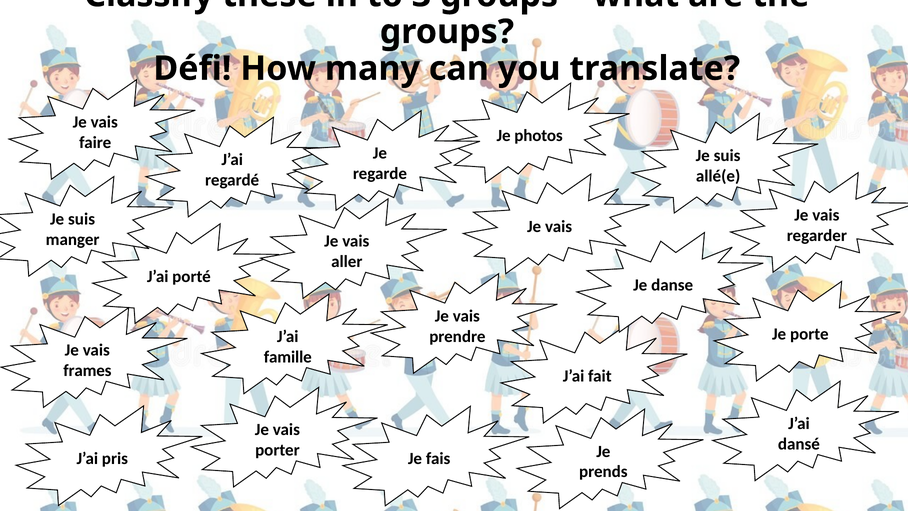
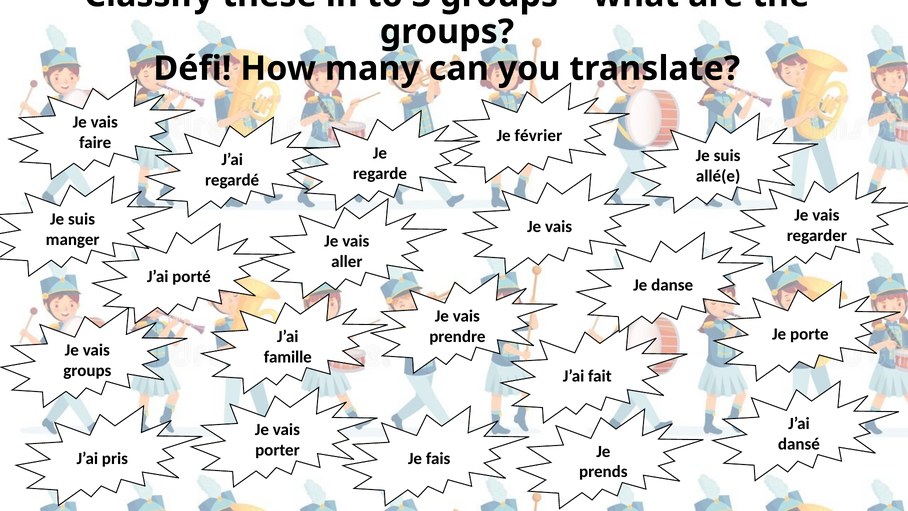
photos: photos -> février
frames at (87, 370): frames -> groups
